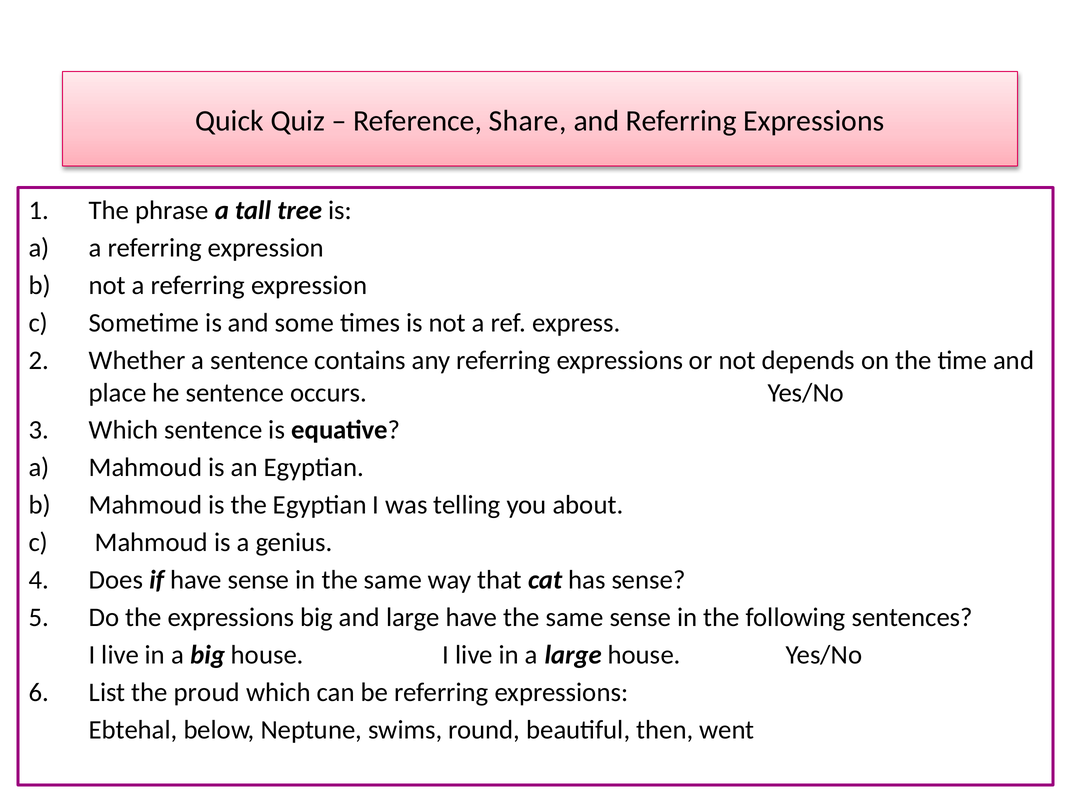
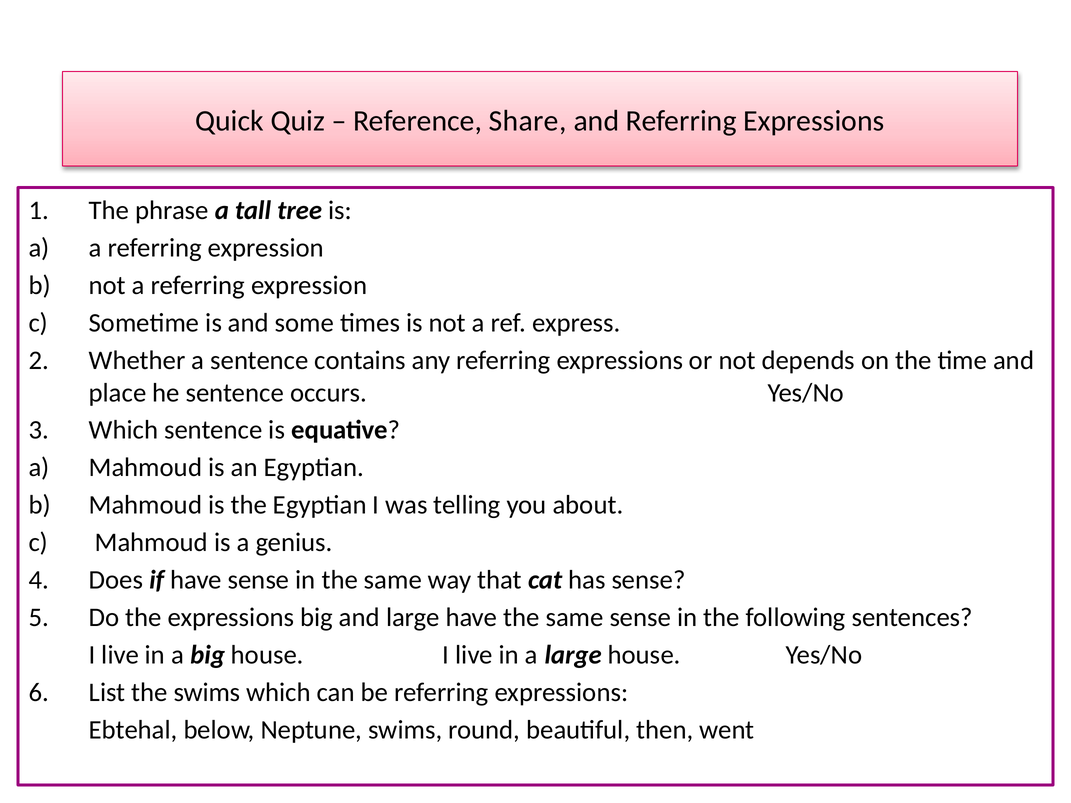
the proud: proud -> swims
